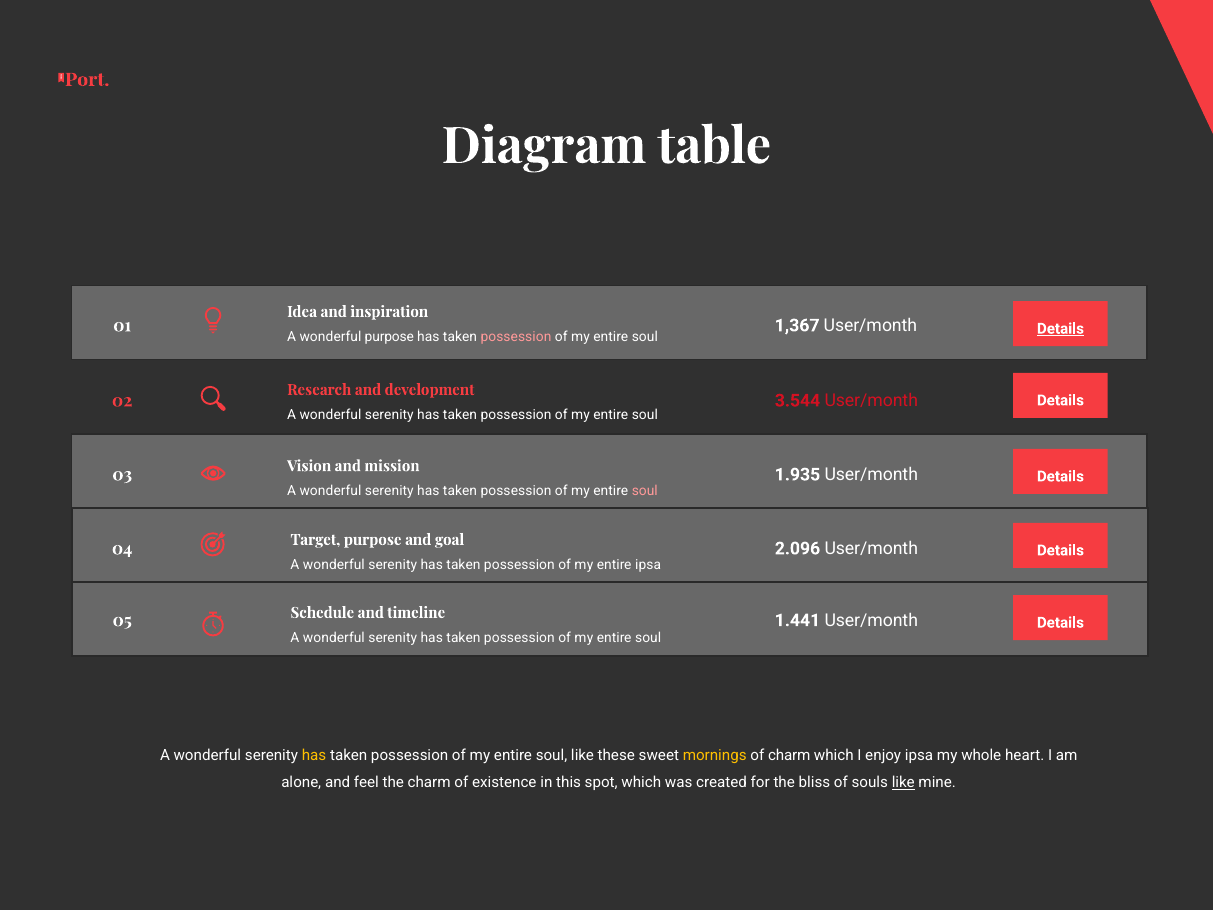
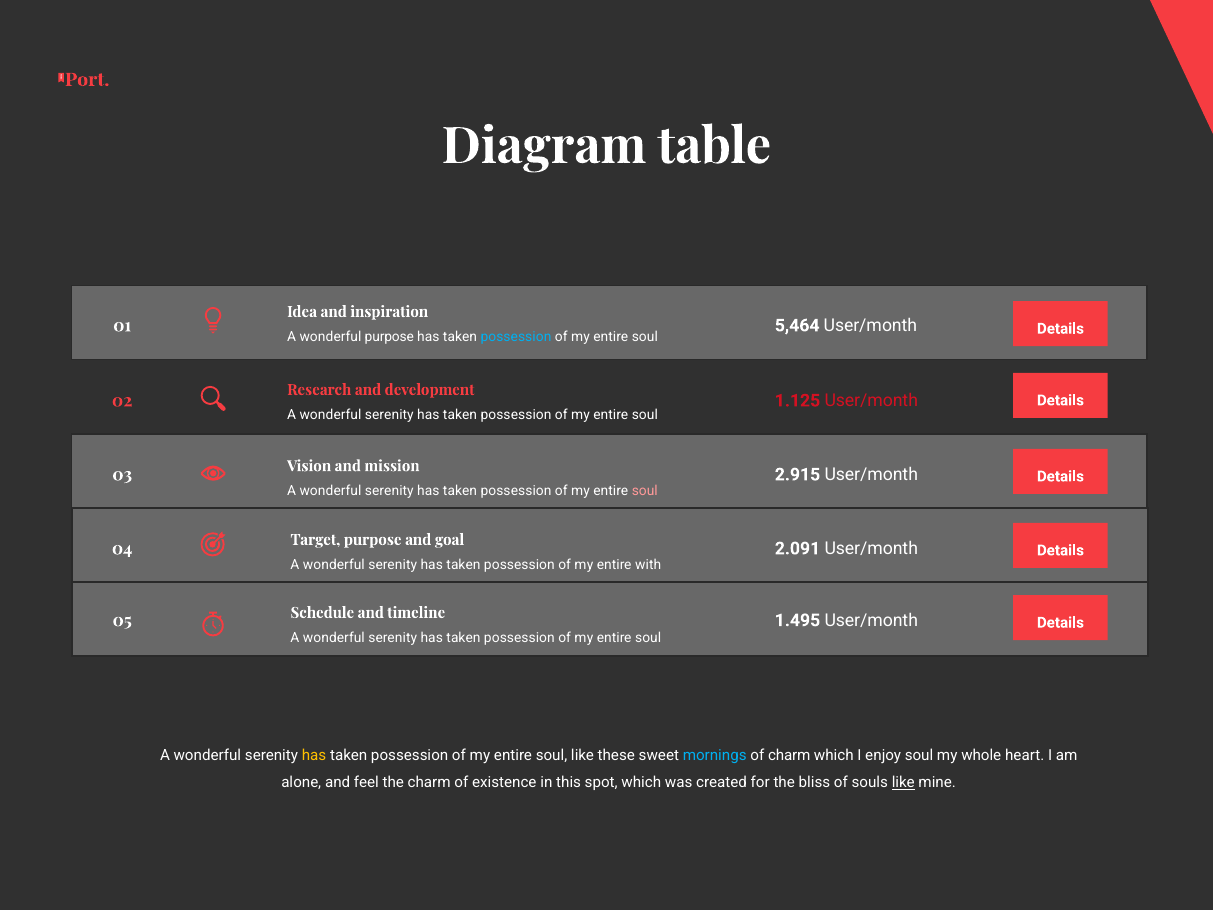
1,367: 1,367 -> 5,464
Details at (1060, 329) underline: present -> none
possession at (516, 337) colour: pink -> light blue
3.544: 3.544 -> 1.125
1.935: 1.935 -> 2.915
2.096: 2.096 -> 2.091
entire ipsa: ipsa -> with
1.441: 1.441 -> 1.495
mornings colour: yellow -> light blue
enjoy ipsa: ipsa -> soul
